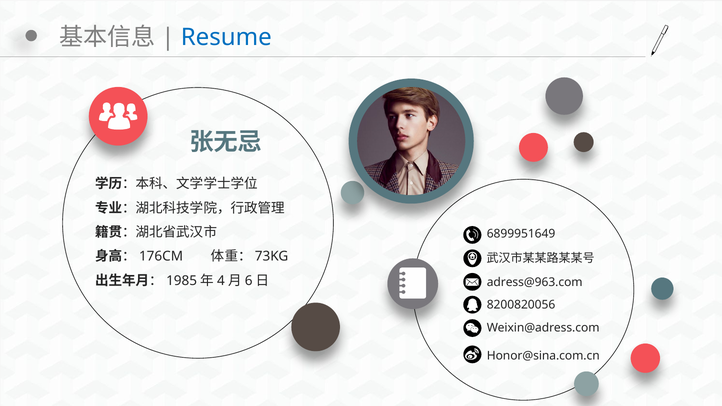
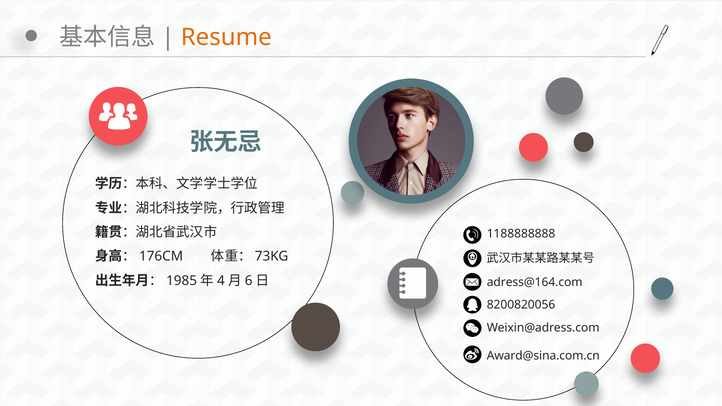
Resume colour: blue -> orange
6899951649: 6899951649 -> 1188888888
adress@963.com: adress@963.com -> adress@164.com
Honor@sina.com.cn: Honor@sina.com.cn -> Award@sina.com.cn
